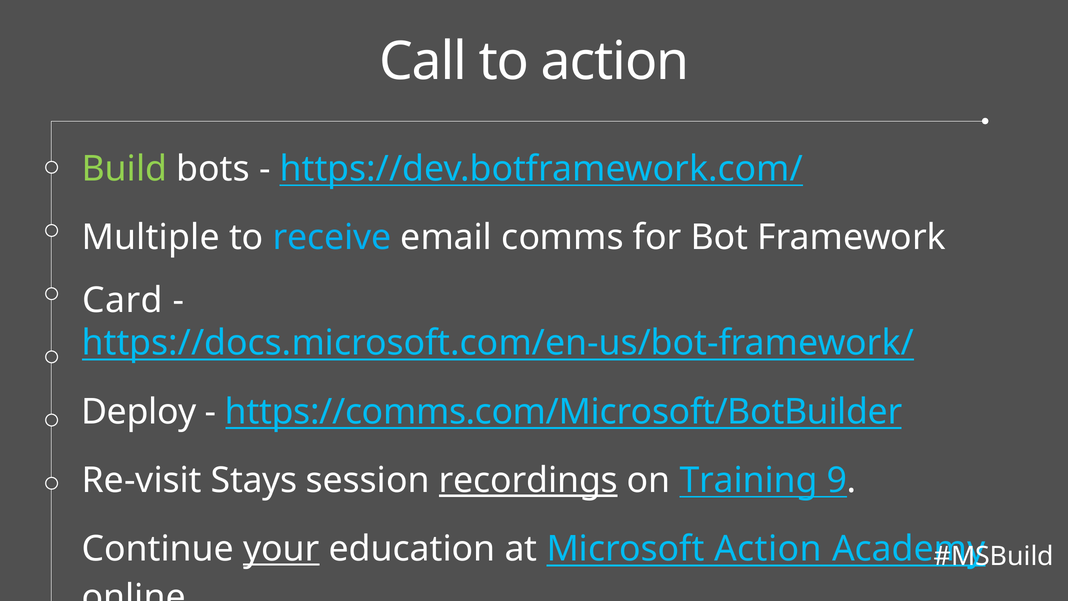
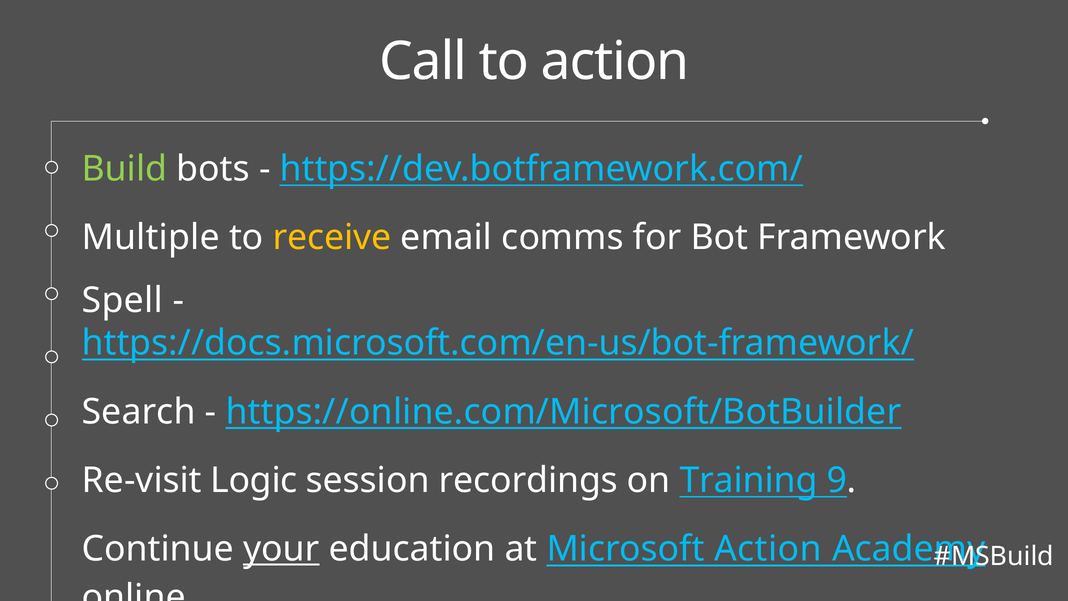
receive colour: light blue -> yellow
Card: Card -> Spell
Deploy: Deploy -> Search
https://comms.com/Microsoft/BotBuilder: https://comms.com/Microsoft/BotBuilder -> https://online.com/Microsoft/BotBuilder
Stays: Stays -> Logic
recordings underline: present -> none
